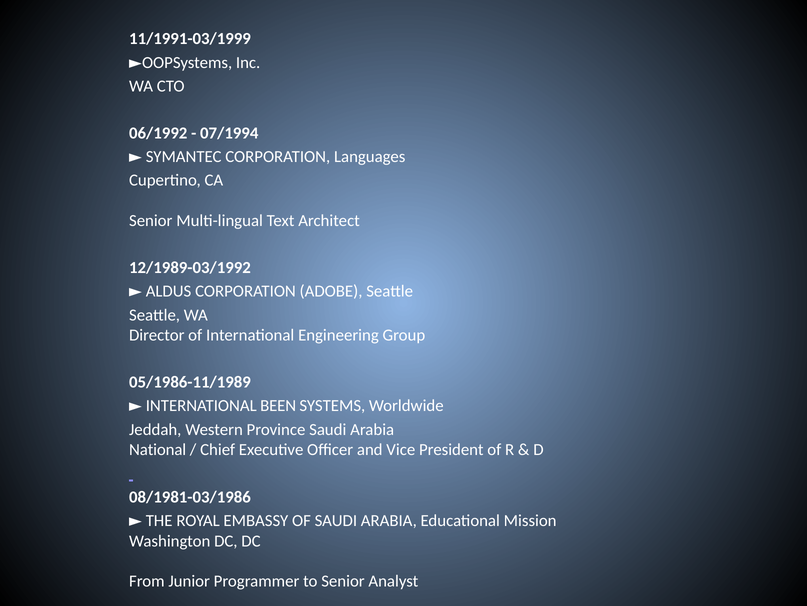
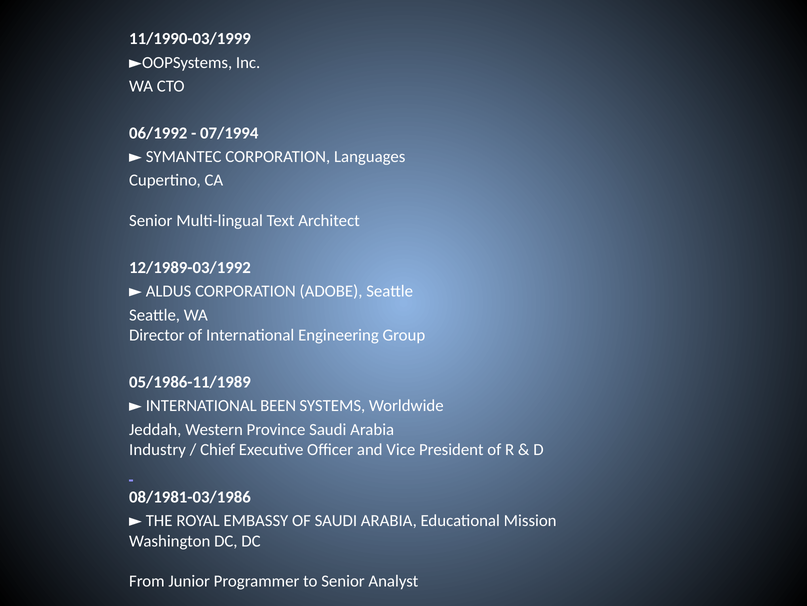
11/1991-03/1999: 11/1991-03/1999 -> 11/1990-03/1999
National: National -> Industry
